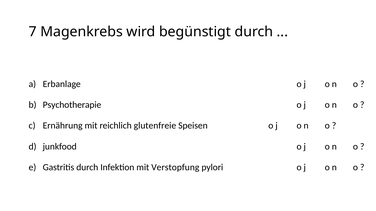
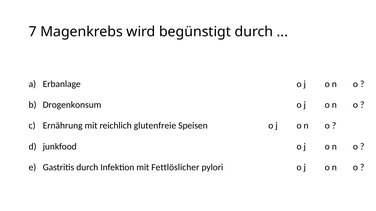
Psychotherapie: Psychotherapie -> Drogenkonsum
Verstopfung: Verstopfung -> Fettlöslicher
